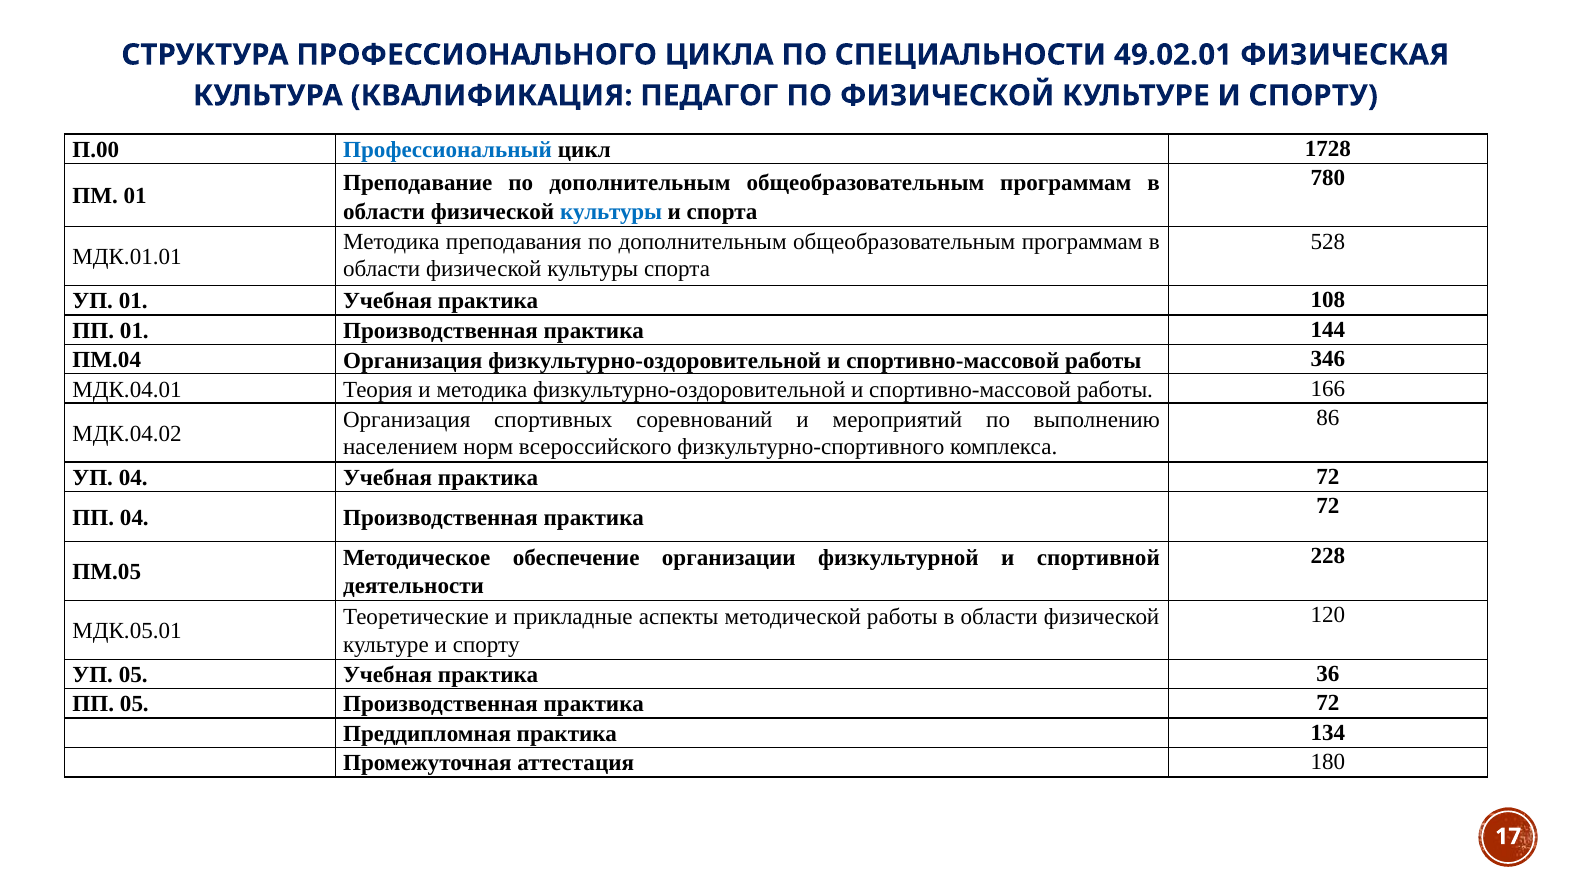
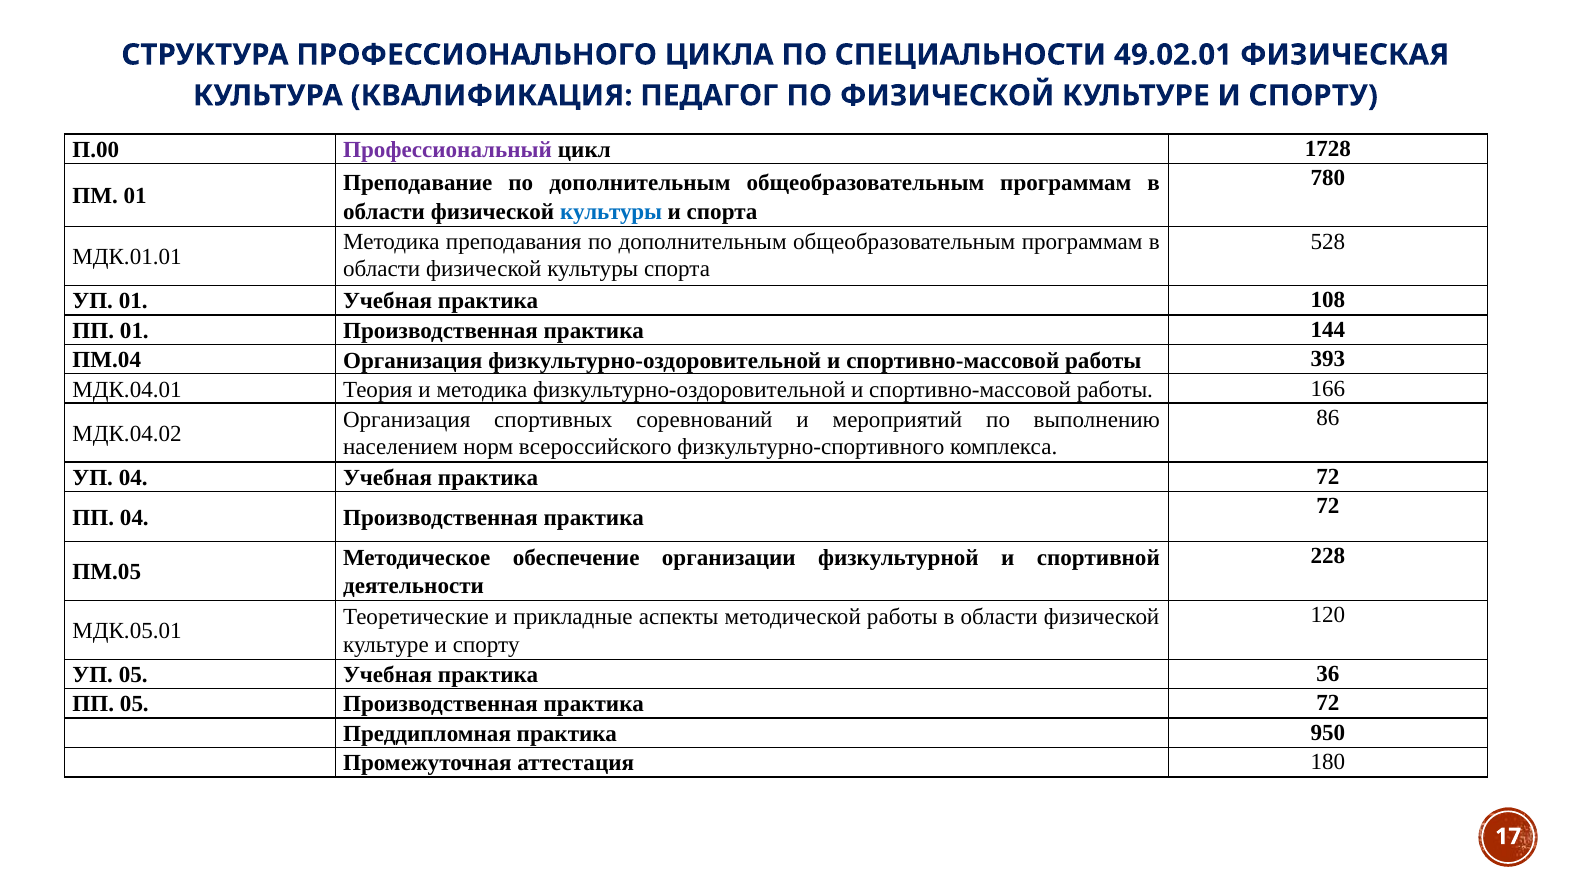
Профессиональный colour: blue -> purple
346: 346 -> 393
134: 134 -> 950
